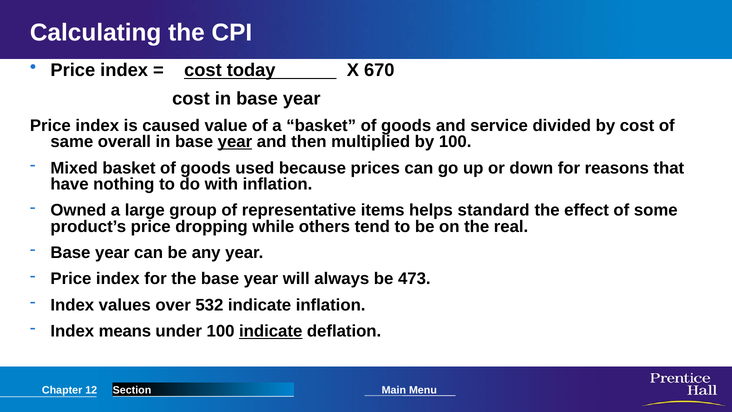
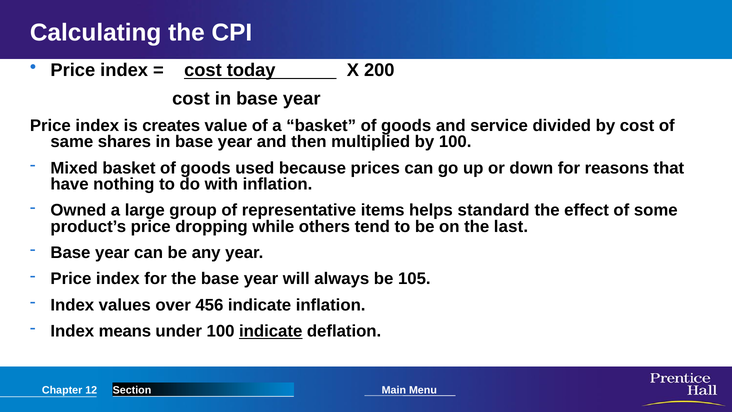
670: 670 -> 200
caused: caused -> creates
overall: overall -> shares
year at (235, 142) underline: present -> none
real: real -> last
473: 473 -> 105
532: 532 -> 456
